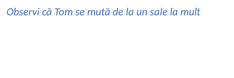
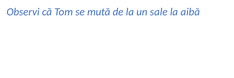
mult: mult -> aibă
